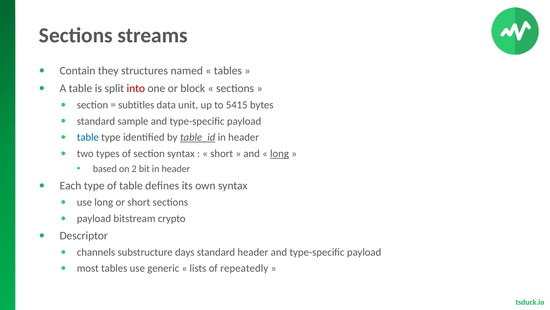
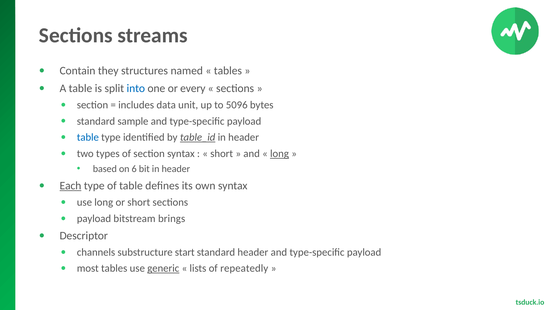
into colour: red -> blue
block: block -> every
subtitles: subtitles -> includes
5415: 5415 -> 5096
2: 2 -> 6
Each underline: none -> present
crypto: crypto -> brings
days: days -> start
generic underline: none -> present
